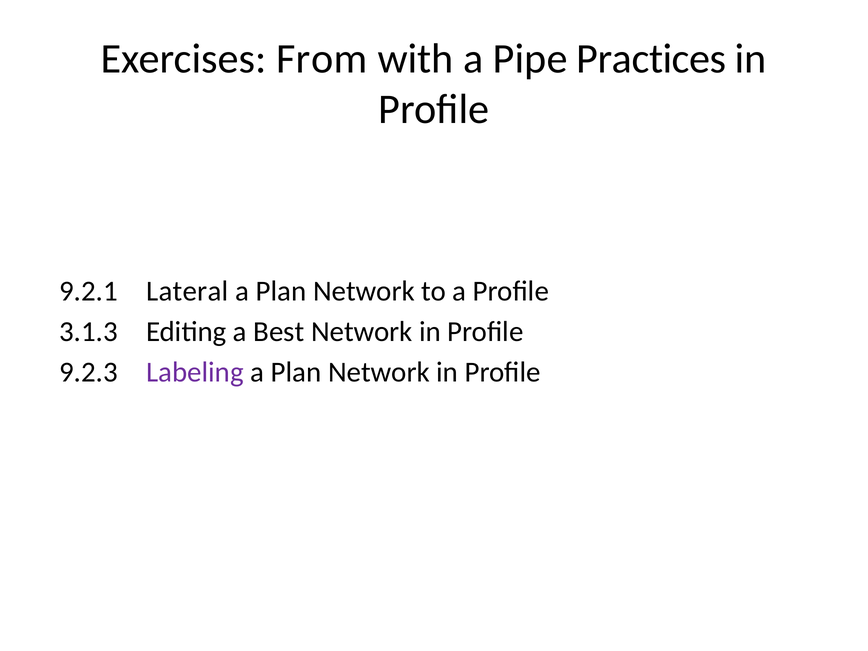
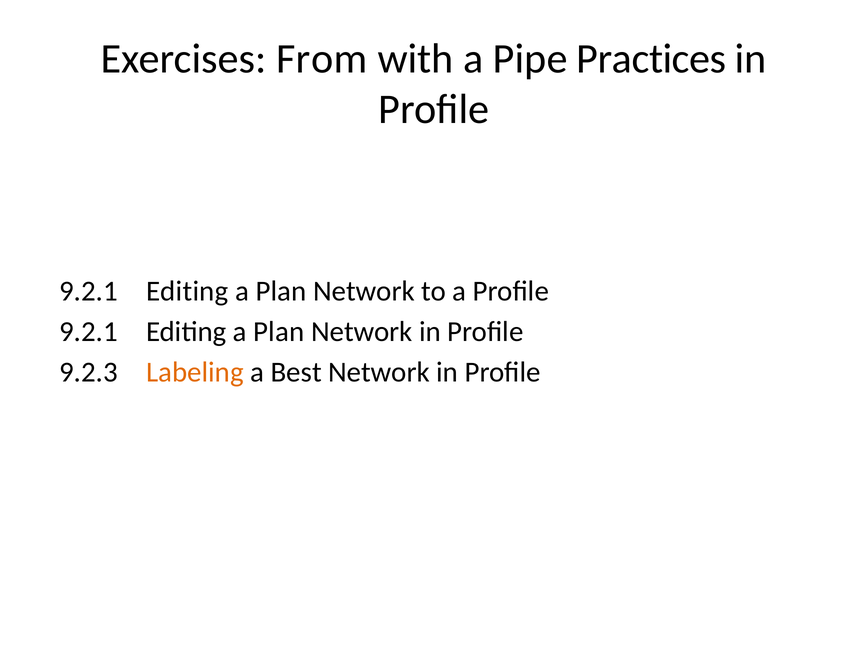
Lateral at (187, 291): Lateral -> Editing
3.1.3 at (89, 332): 3.1.3 -> 9.2.1
Best at (279, 332): Best -> Plan
Labeling colour: purple -> orange
Plan at (296, 372): Plan -> Best
